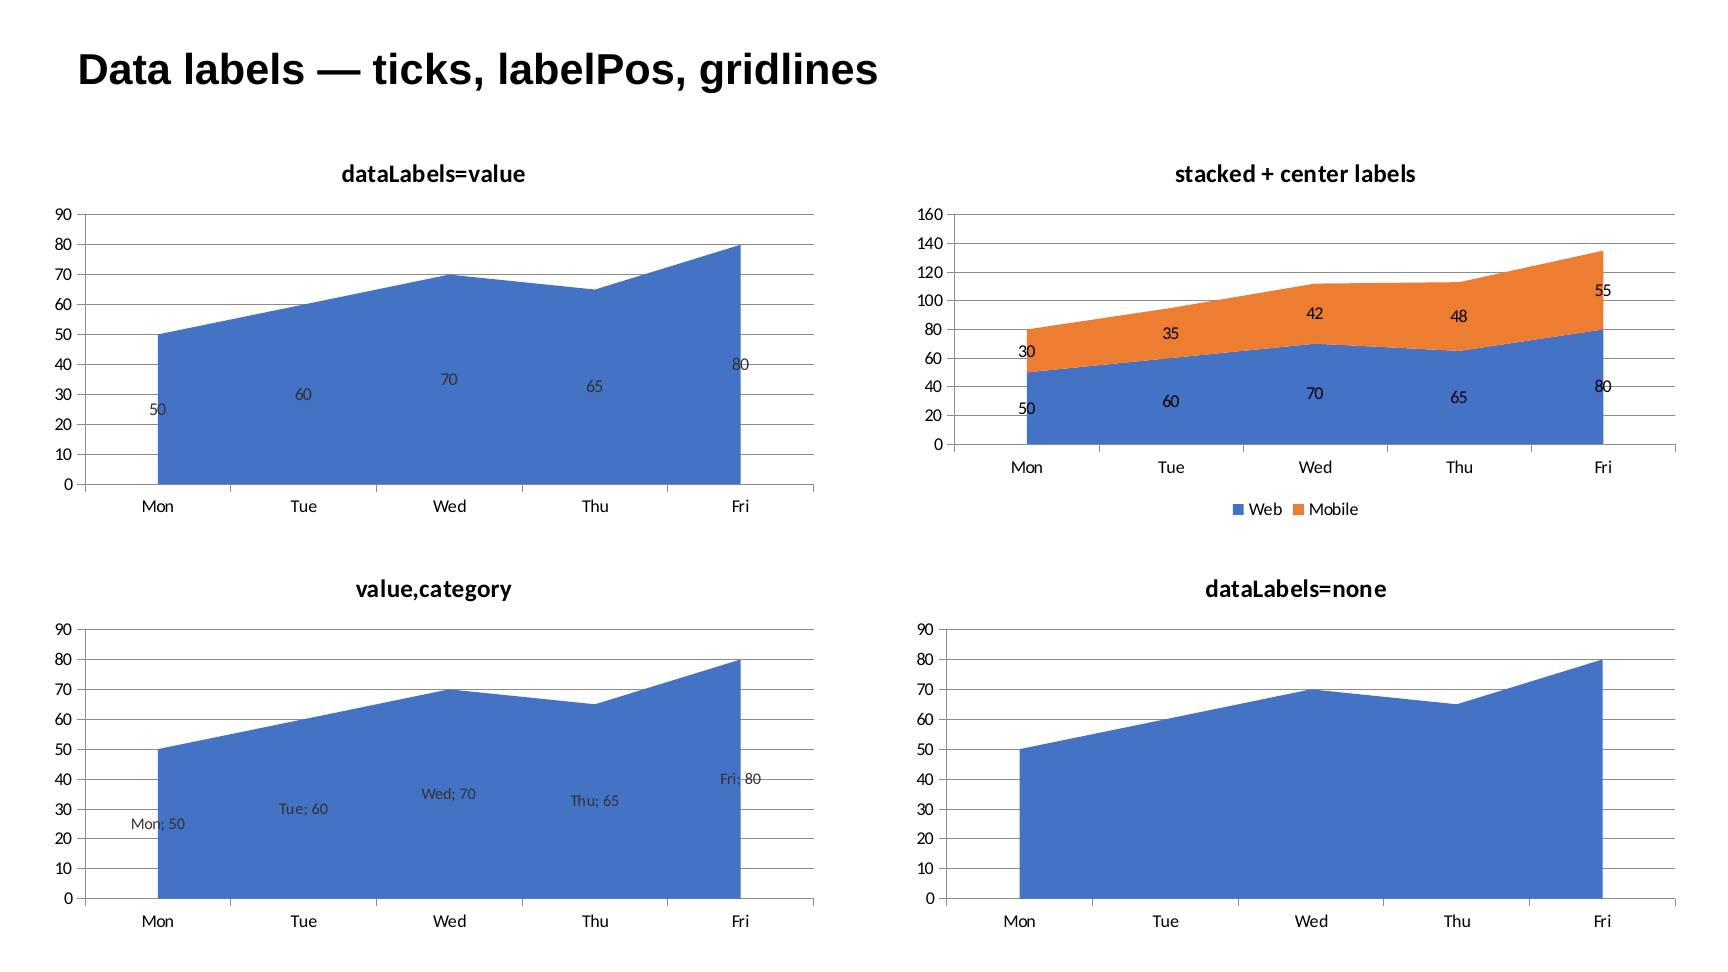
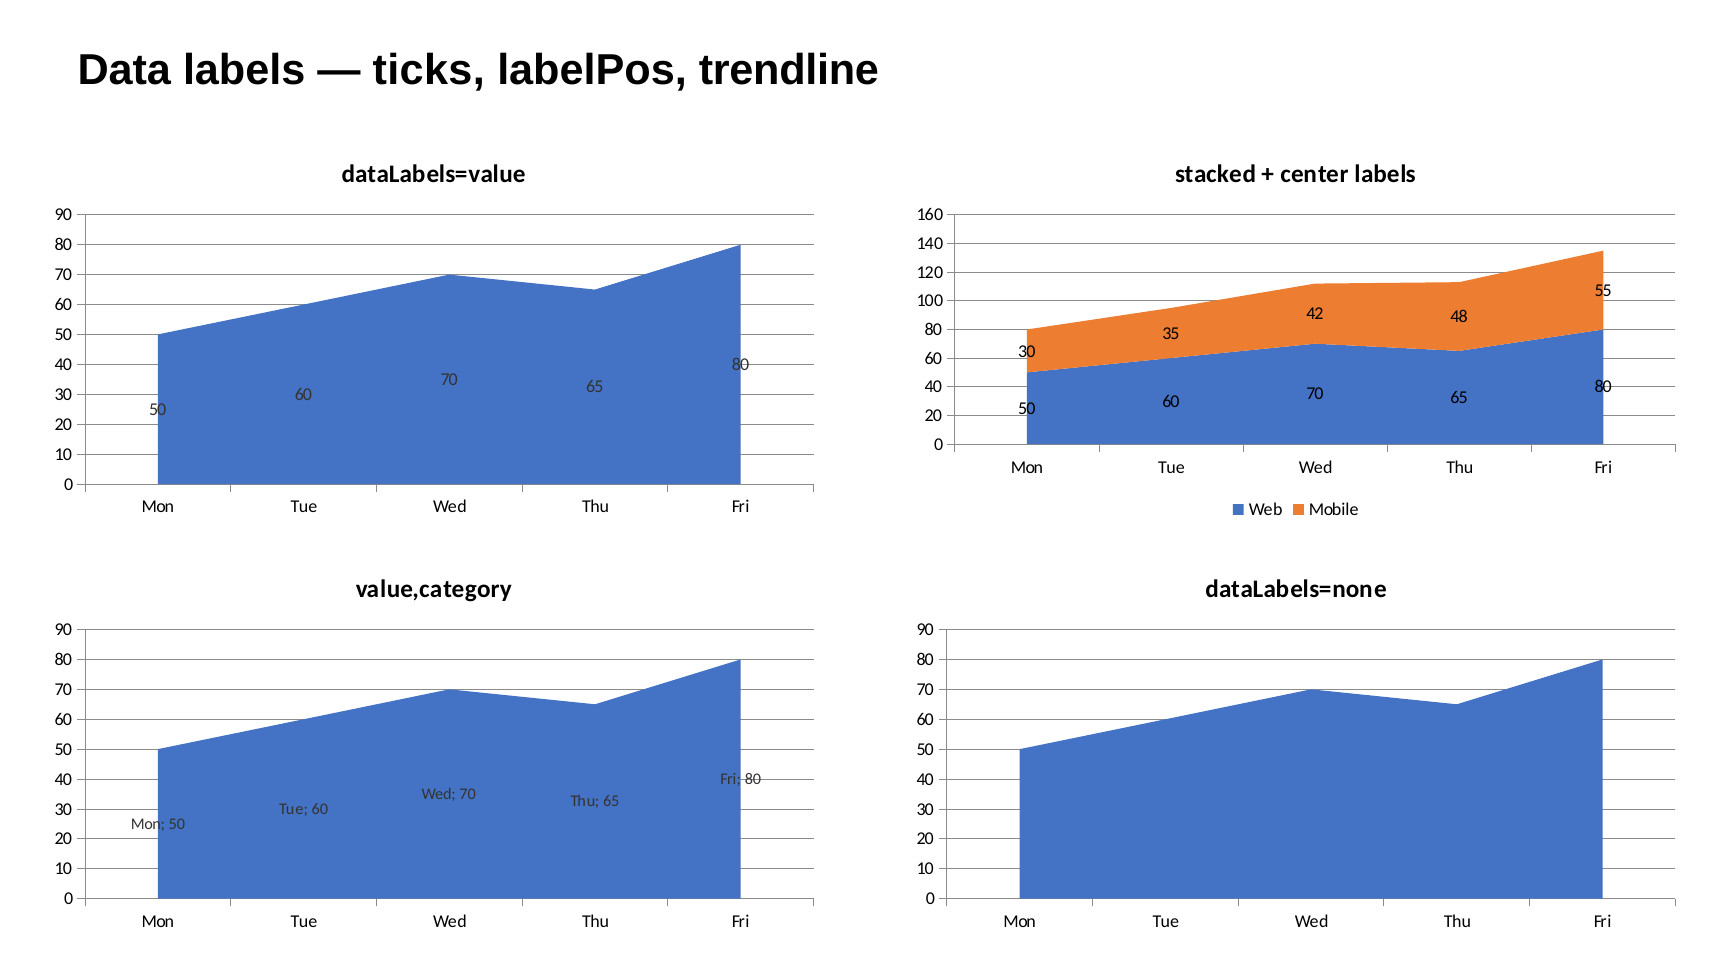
gridlines: gridlines -> trendline
